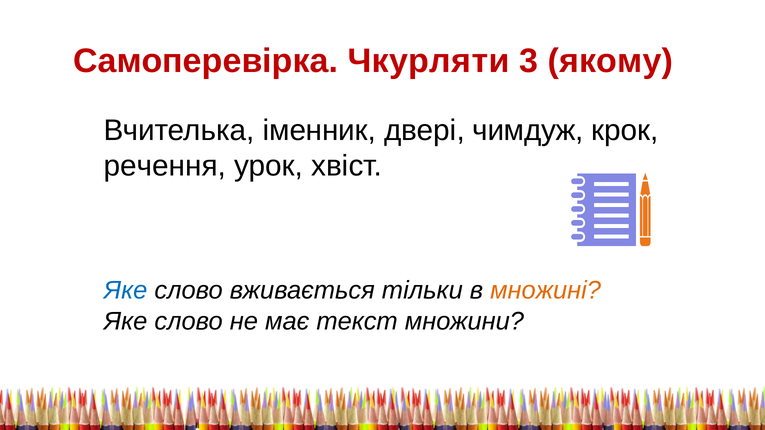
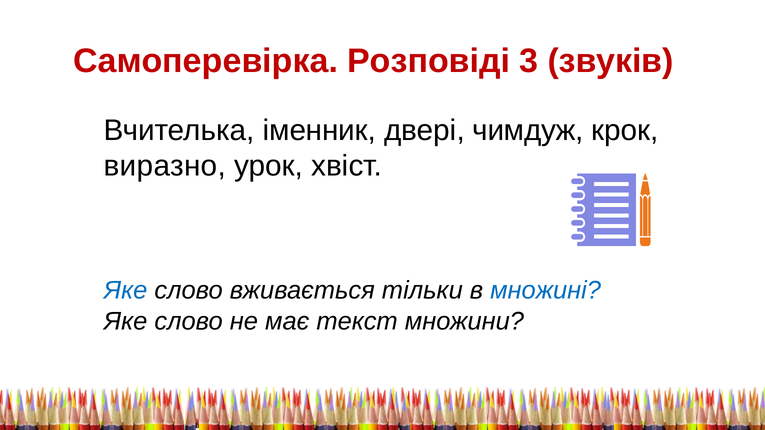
Чкурляти: Чкурляти -> Розповіді
якому: якому -> звуків
речення: речення -> виразно
множині colour: orange -> blue
